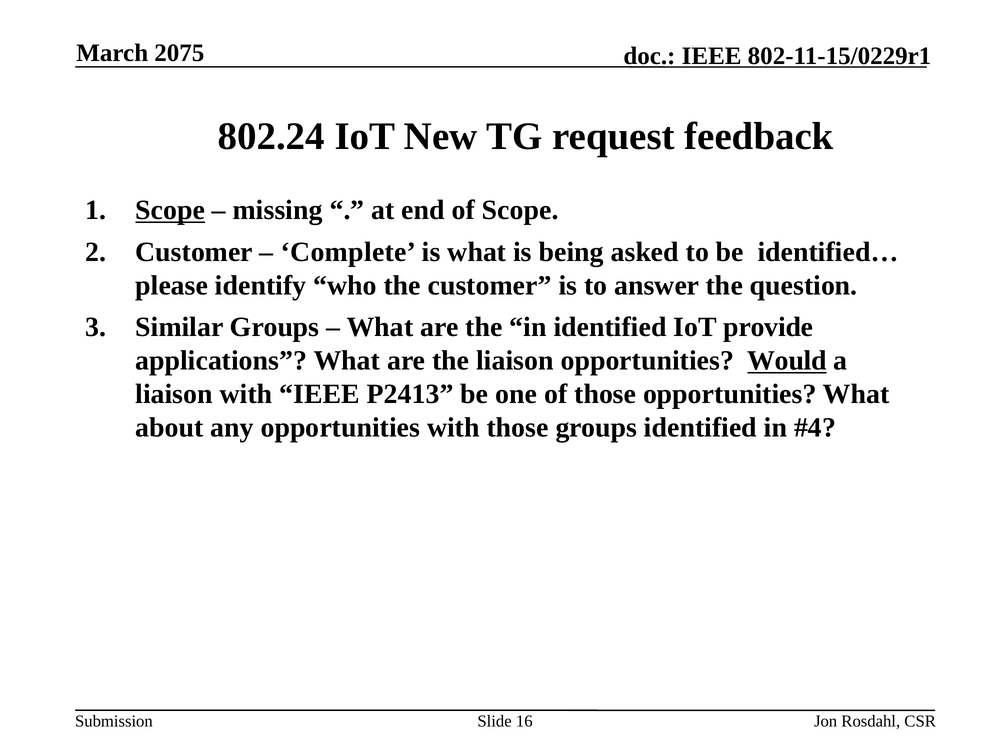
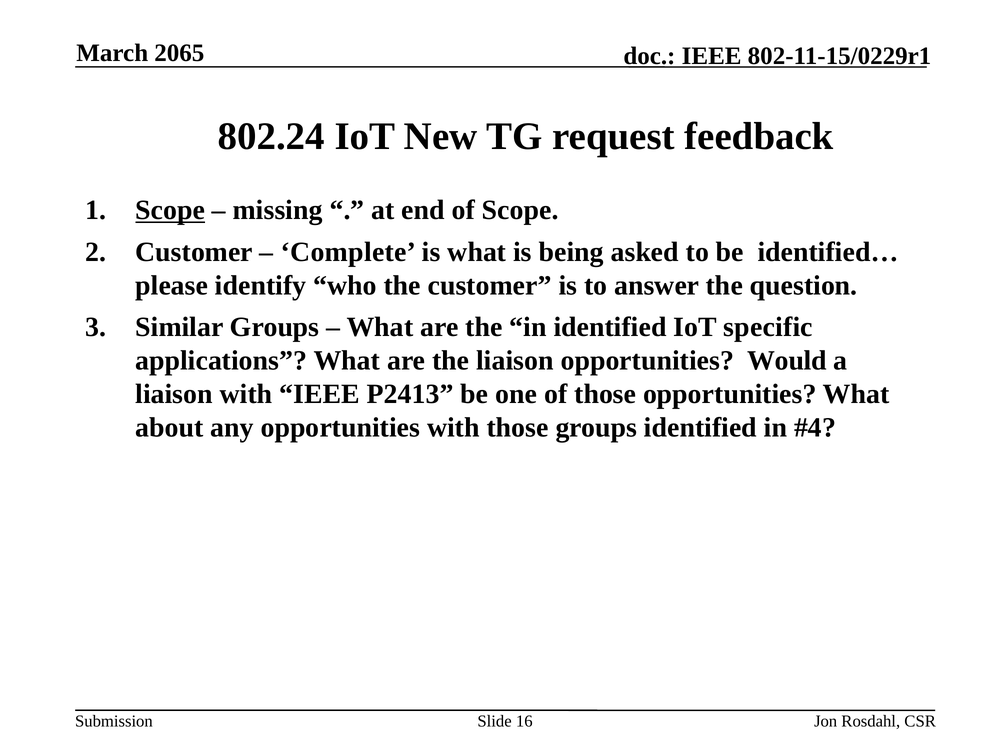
2075: 2075 -> 2065
provide: provide -> specific
Would underline: present -> none
